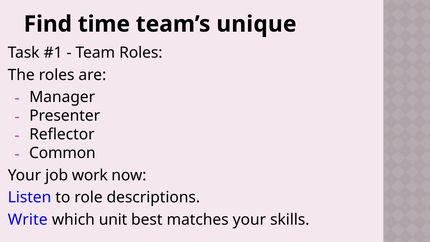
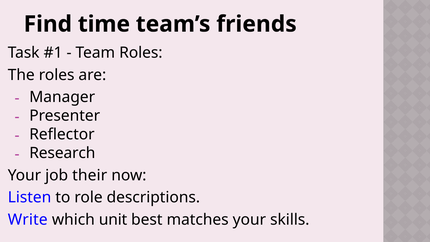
unique: unique -> friends
Common: Common -> Research
work: work -> their
